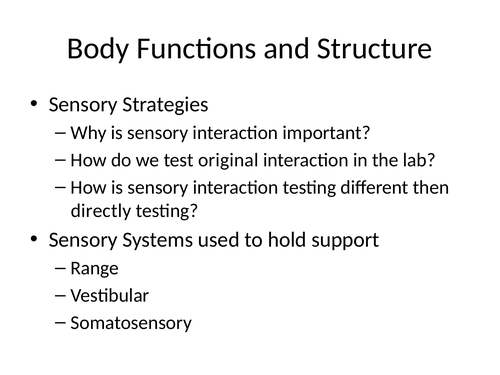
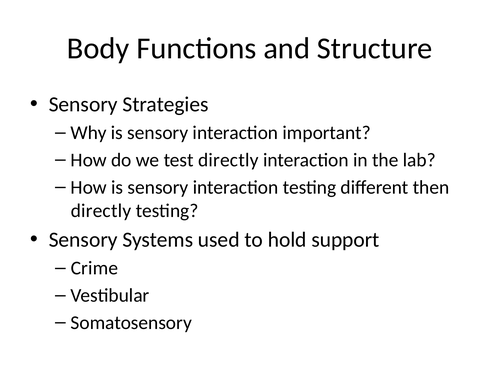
test original: original -> directly
Range: Range -> Crime
